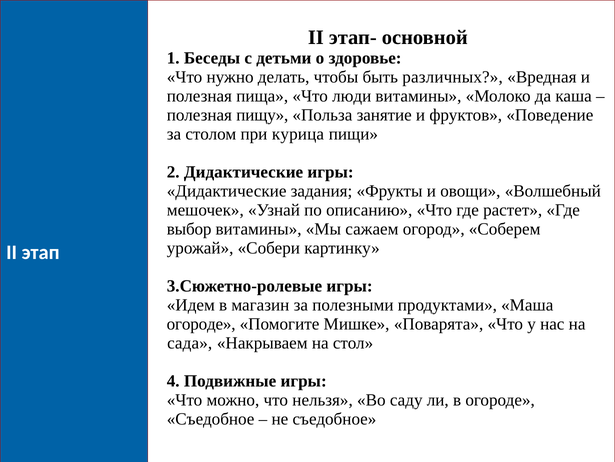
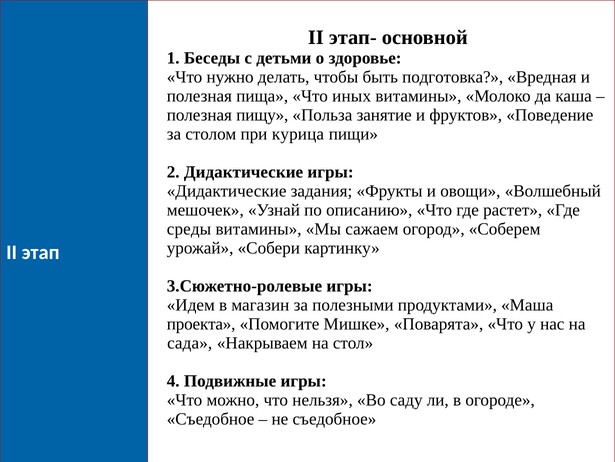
различных: различных -> подготовка
люди: люди -> иных
выбор: выбор -> среды
огороде at (201, 323): огороде -> проекта
